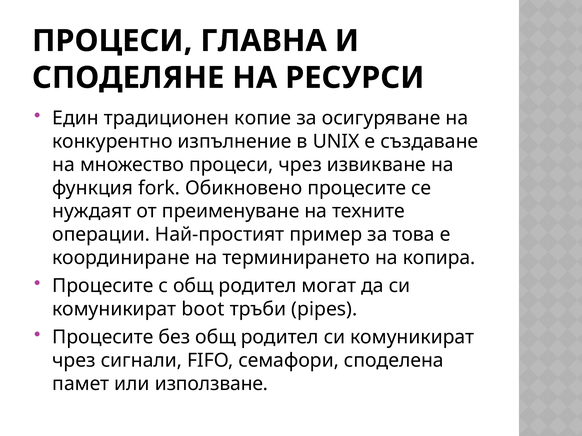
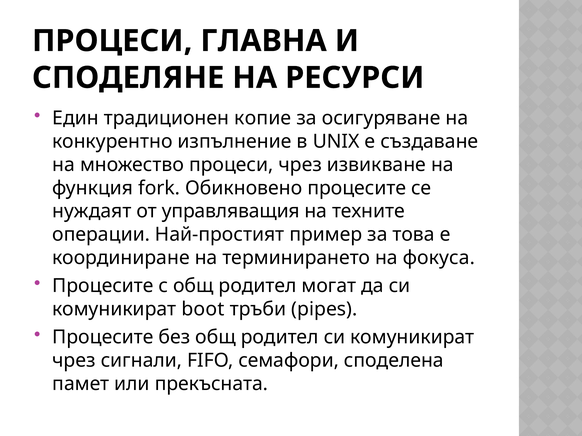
преименуване: преименуване -> управляващия
копира: копира -> фокуса
използване: използване -> прекъсната
